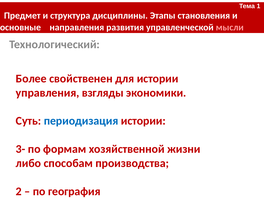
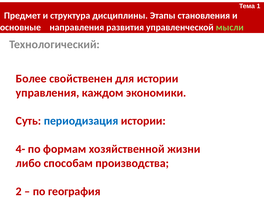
мысли colour: pink -> light green
взгляды: взгляды -> каждом
3-: 3- -> 4-
